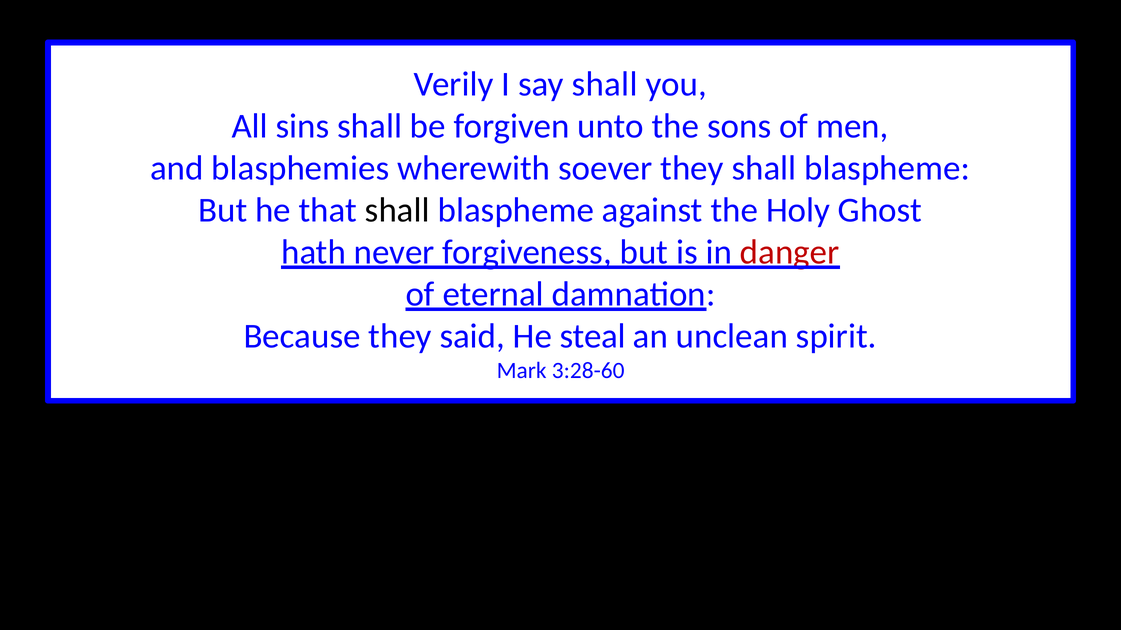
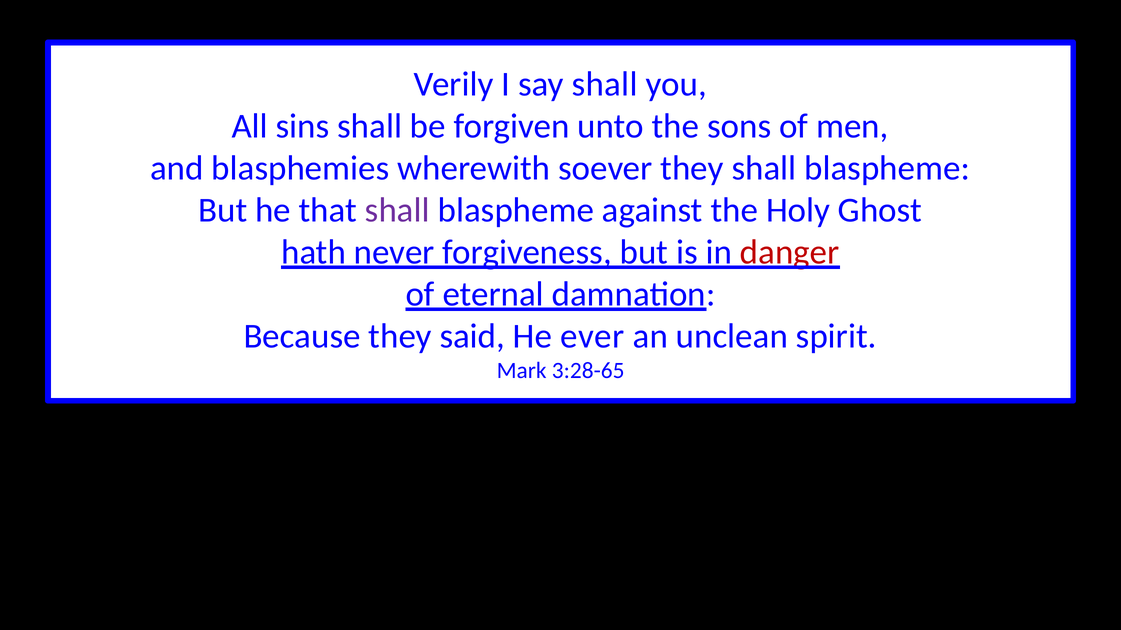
shall at (397, 210) colour: black -> purple
steal: steal -> ever
3:28-60: 3:28-60 -> 3:28-65
